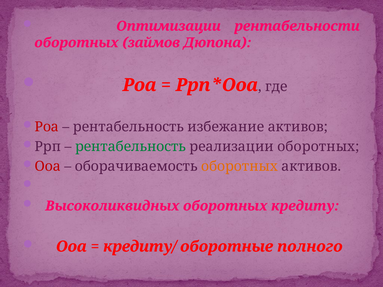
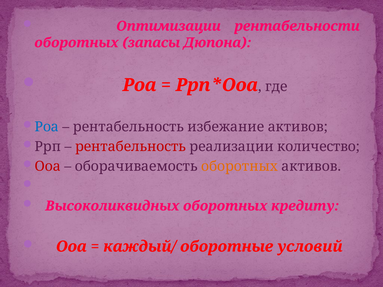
займов: займов -> запасы
Роа at (47, 127) colour: red -> blue
рентабельность at (130, 147) colour: green -> red
реализации оборотных: оборотных -> количество
кредиту/: кредиту/ -> каждый/
полного: полного -> условий
